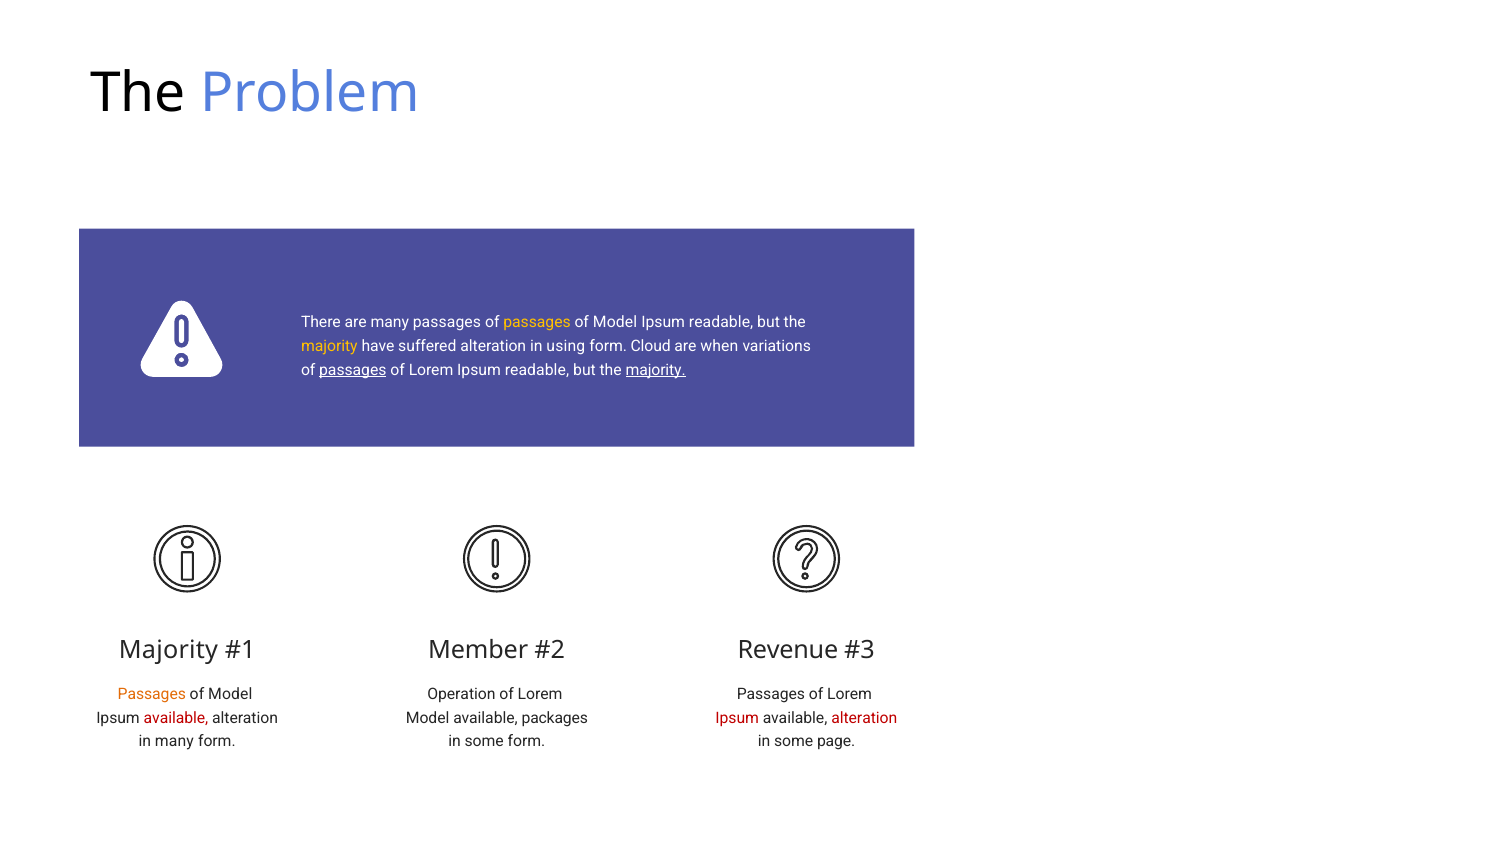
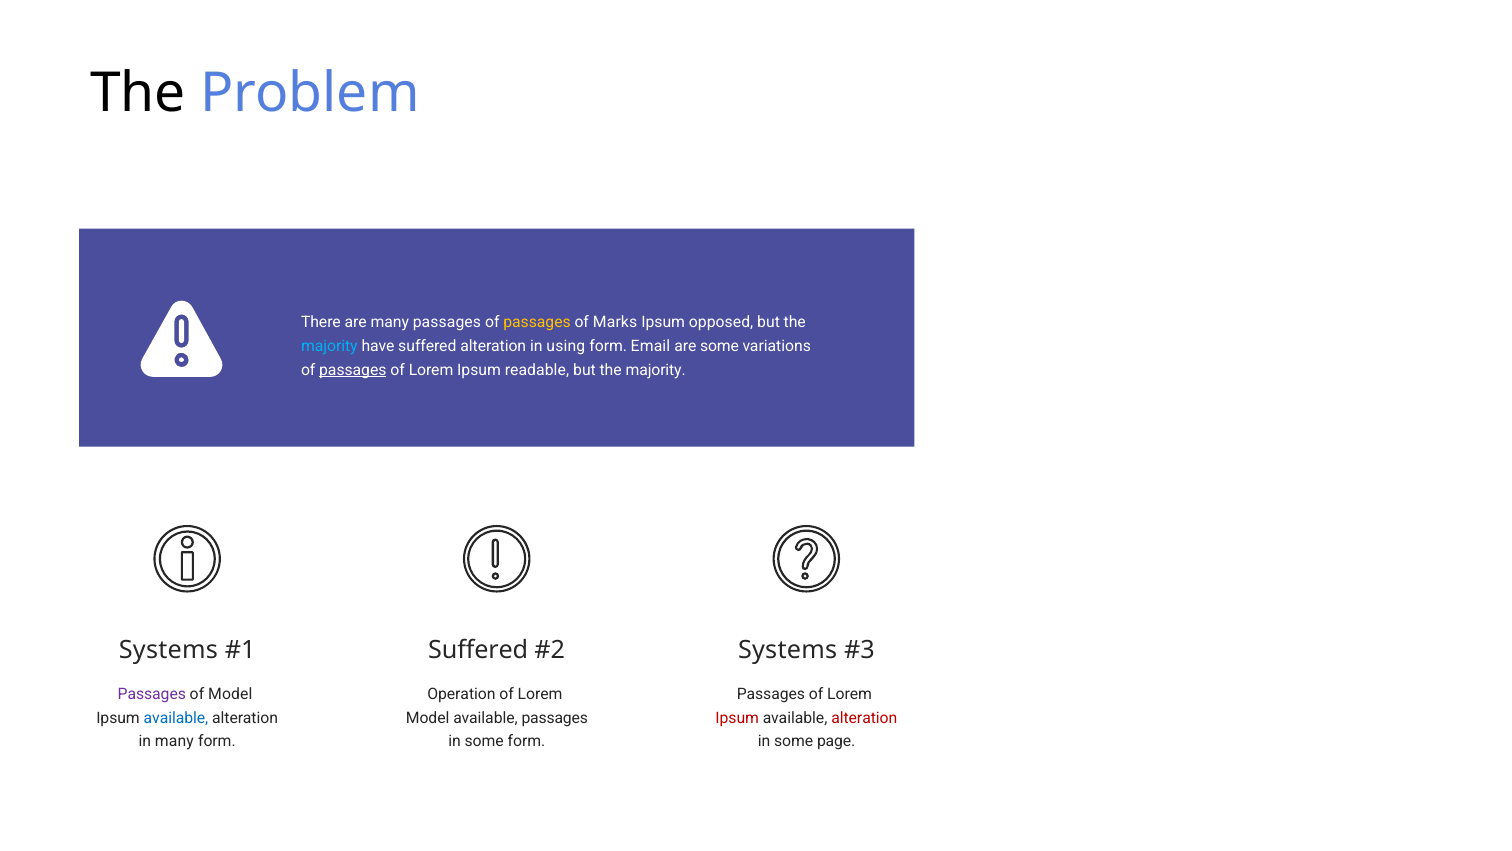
Model at (615, 322): Model -> Marks
readable at (721, 322): readable -> opposed
majority at (329, 346) colour: yellow -> light blue
Cloud: Cloud -> Email
are when: when -> some
majority at (656, 370) underline: present -> none
Majority at (168, 650): Majority -> Systems
Member at (478, 650): Member -> Suffered
Revenue at (788, 650): Revenue -> Systems
Passages at (152, 694) colour: orange -> purple
available at (176, 718) colour: red -> blue
available packages: packages -> passages
